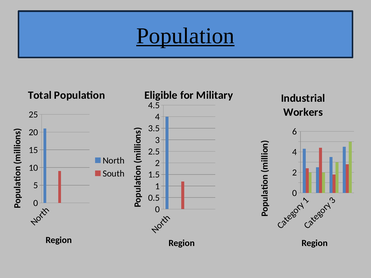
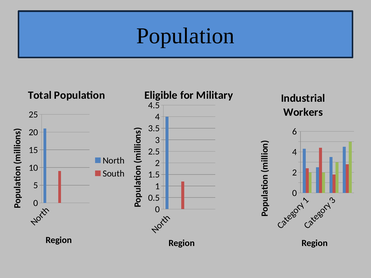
Population at (185, 36) underline: present -> none
